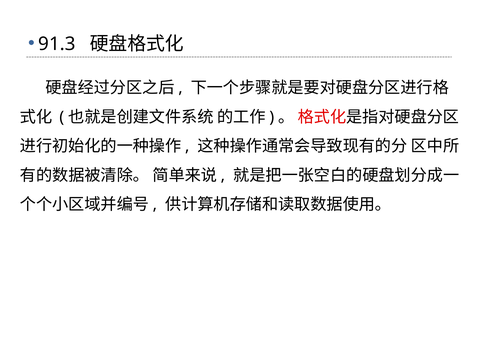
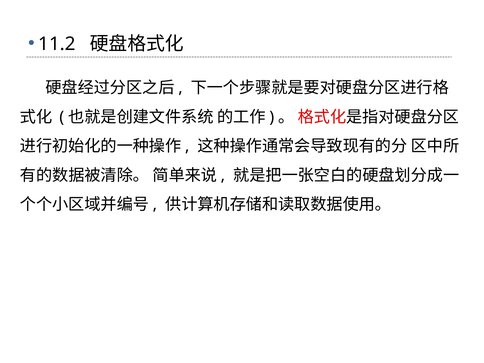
91.3: 91.3 -> 11.2
